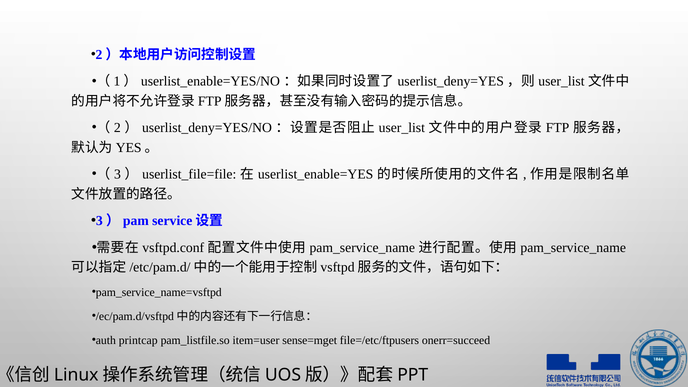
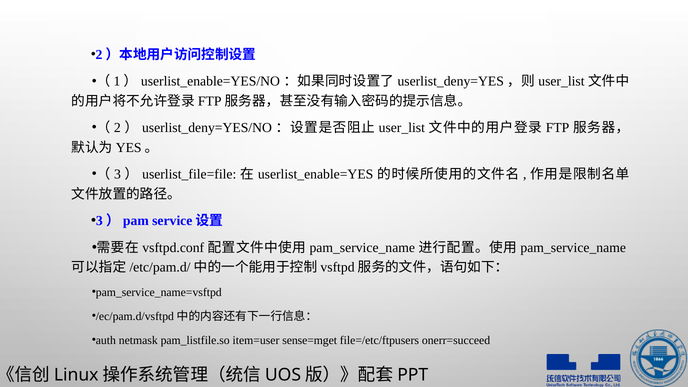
printcap: printcap -> netmask
